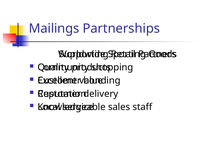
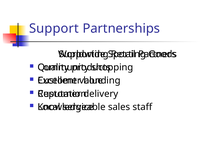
Mailings: Mailings -> Support
